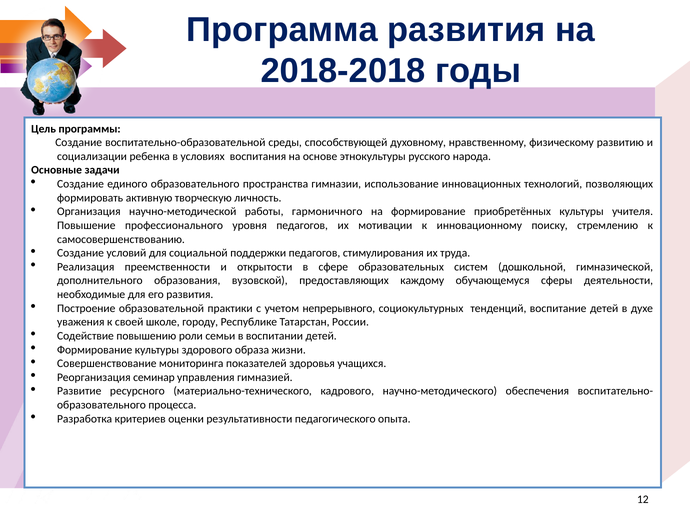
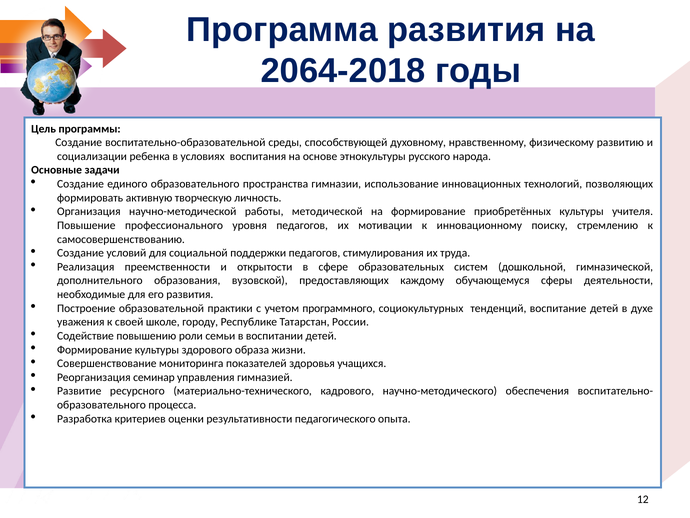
2018-2018: 2018-2018 -> 2064-2018
гармоничного: гармоничного -> методической
непрерывного: непрерывного -> программного
